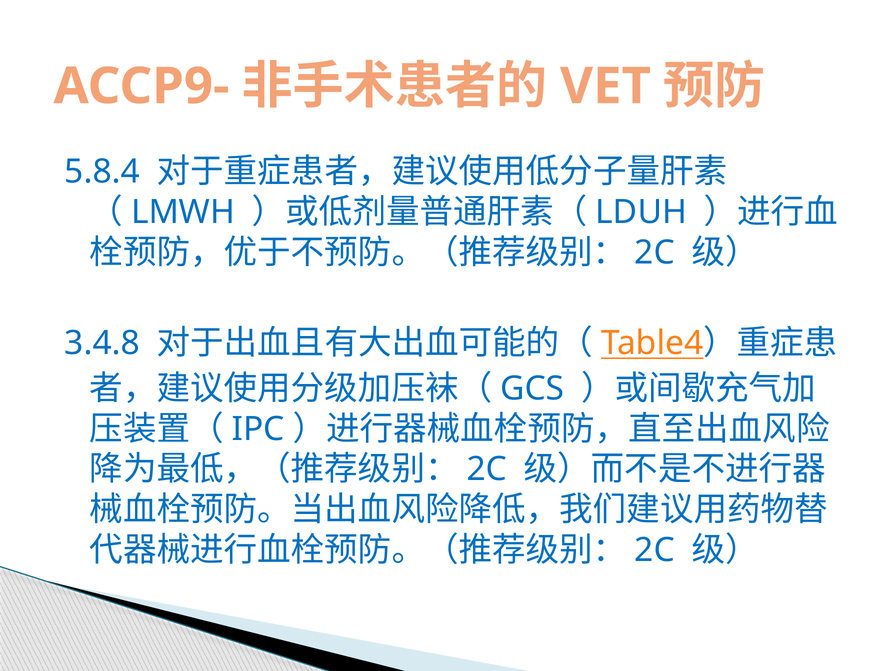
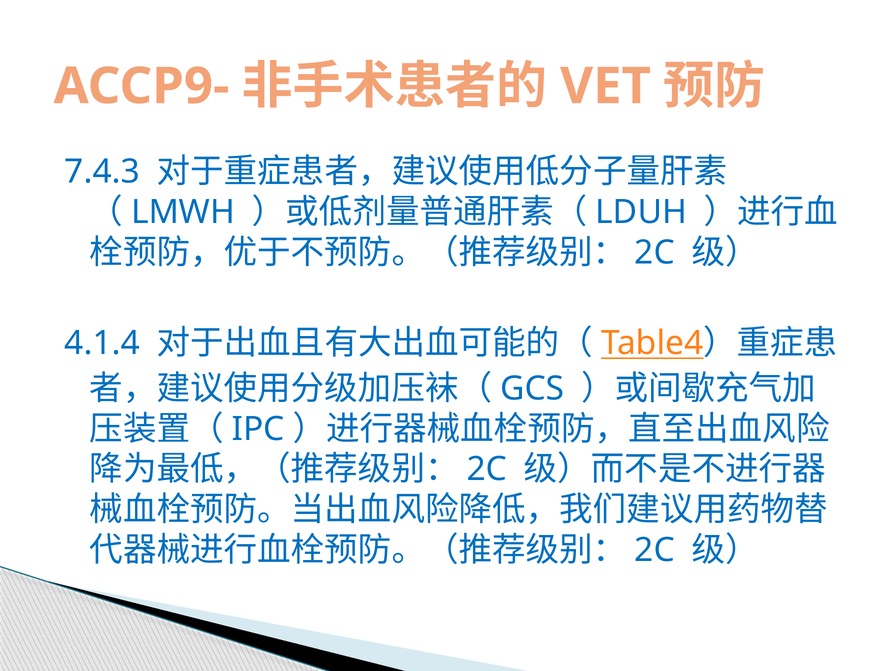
5.8.4: 5.8.4 -> 7.4.3
3.4.8: 3.4.8 -> 4.1.4
